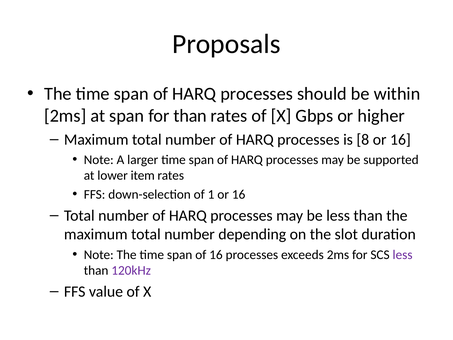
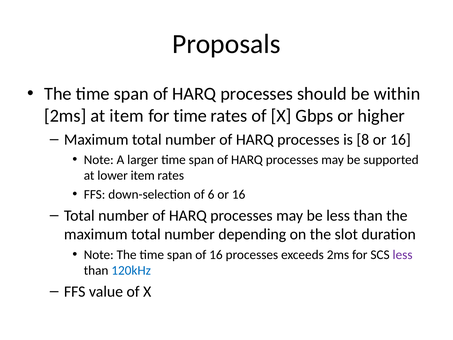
at span: span -> item
for than: than -> time
1: 1 -> 6
120kHz colour: purple -> blue
